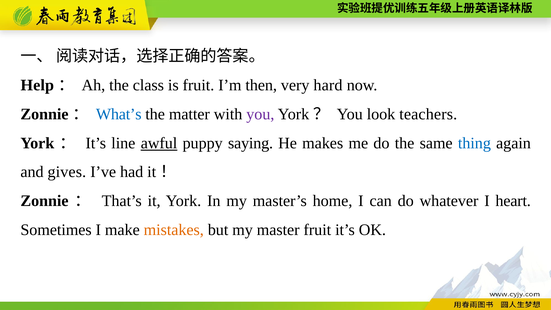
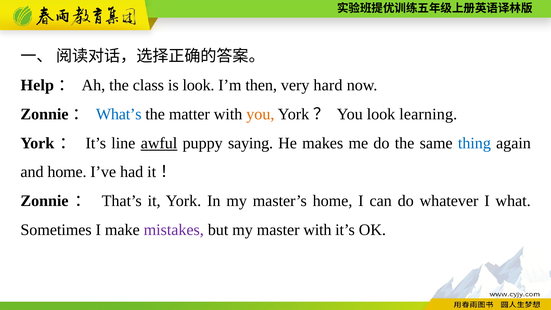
is fruit: fruit -> look
you at (260, 114) colour: purple -> orange
teachers: teachers -> learning
and gives: gives -> home
heart: heart -> what
mistakes colour: orange -> purple
master fruit: fruit -> with
